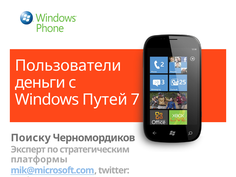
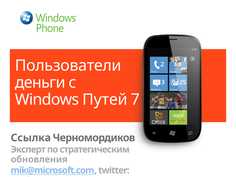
Поиску: Поиску -> Ссылка
платформы: платформы -> обновления
